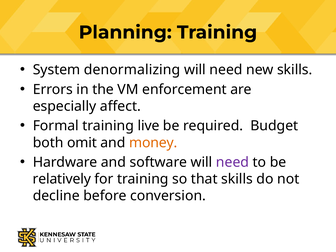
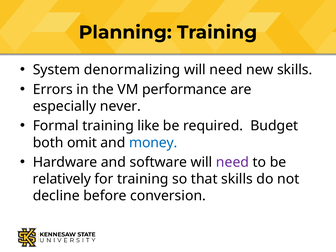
enforcement: enforcement -> performance
affect: affect -> never
live: live -> like
money colour: orange -> blue
